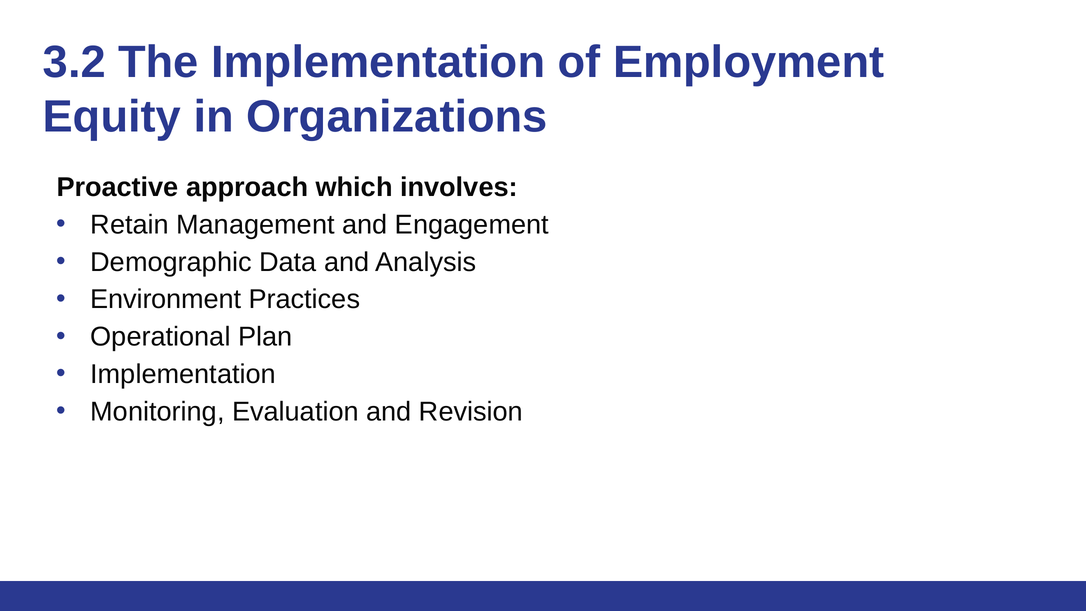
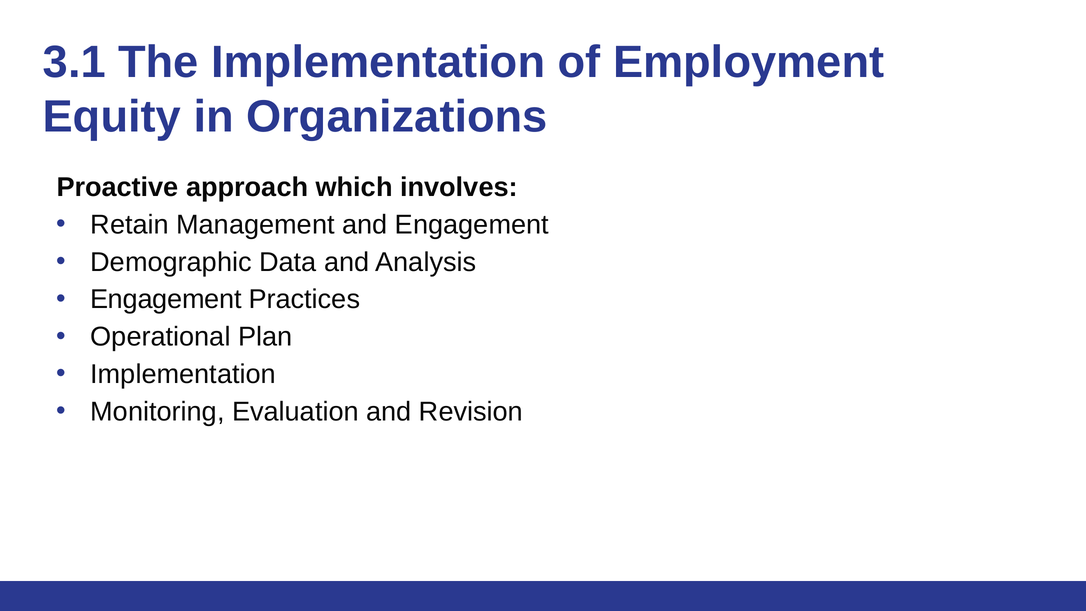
3.2: 3.2 -> 3.1
Environment at (166, 299): Environment -> Engagement
